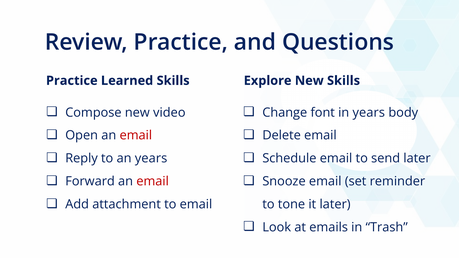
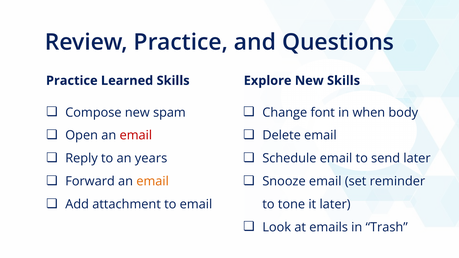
video: video -> spam
in years: years -> when
email at (153, 181) colour: red -> orange
